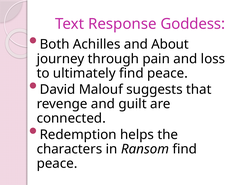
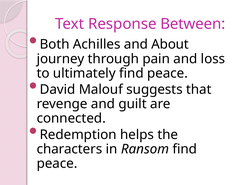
Goddess: Goddess -> Between
